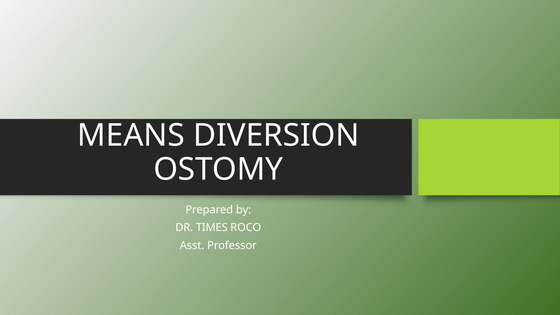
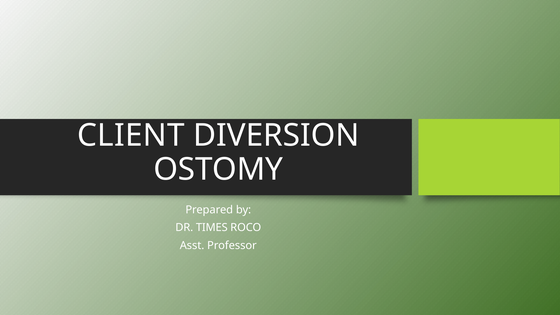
MEANS: MEANS -> CLIENT
